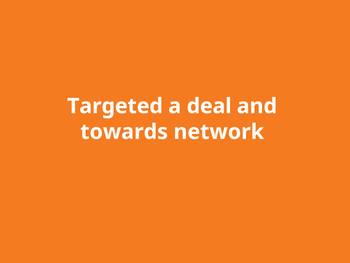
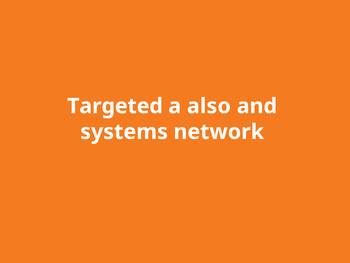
deal: deal -> also
towards: towards -> systems
